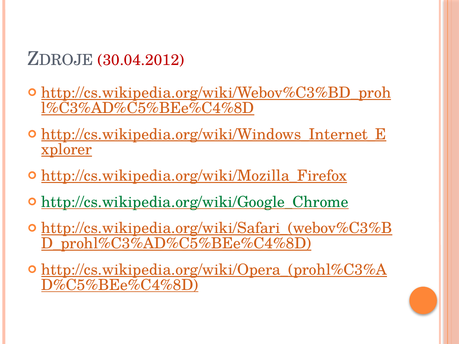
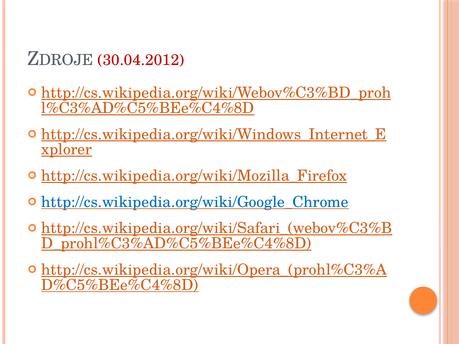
http://cs.wikipedia.org/wiki/Google_Chrome colour: green -> blue
